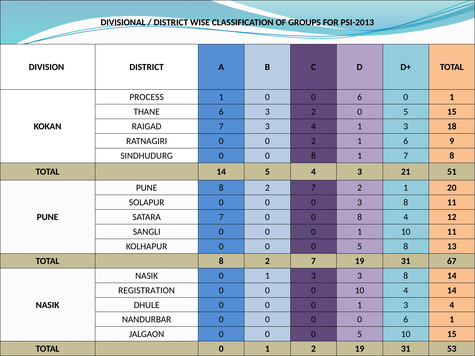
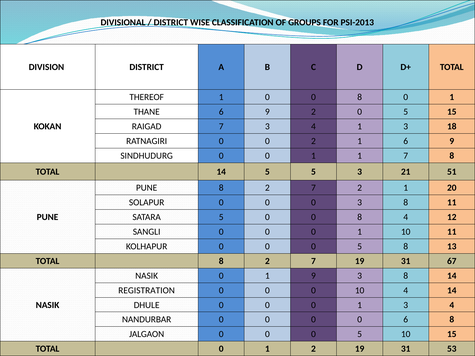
PROCESS: PROCESS -> THEREOF
1 0 0 6: 6 -> 8
THANE 6 3: 3 -> 9
SINDHUDURG 0 0 8: 8 -> 1
5 4: 4 -> 5
SATARA 7: 7 -> 5
NASIK 0 1 3: 3 -> 9
6 1: 1 -> 8
